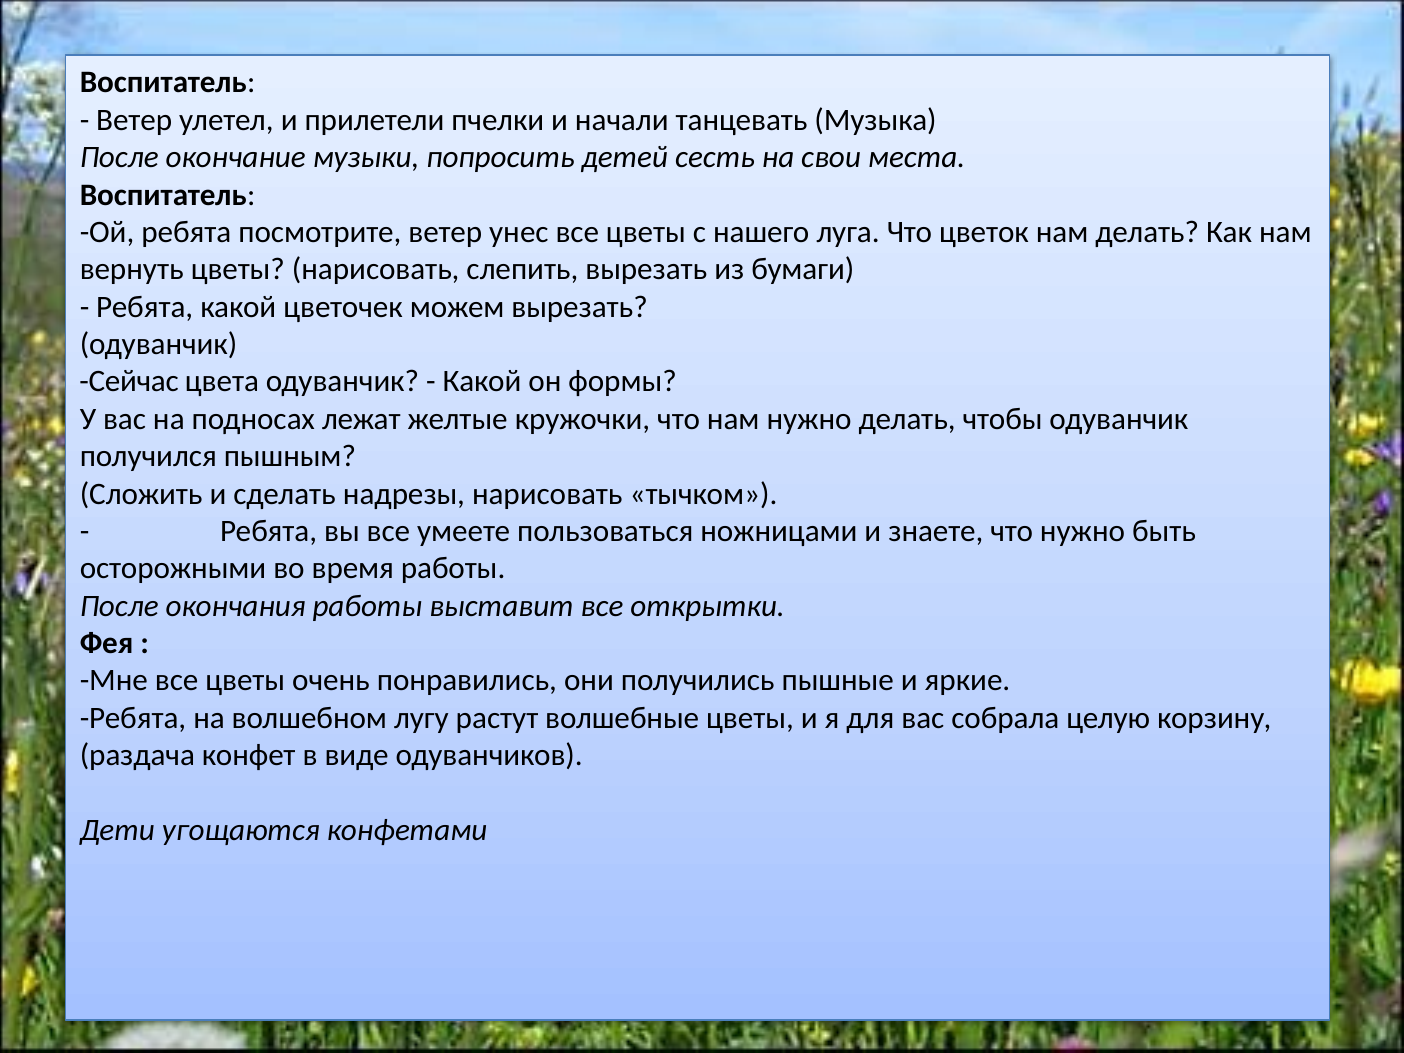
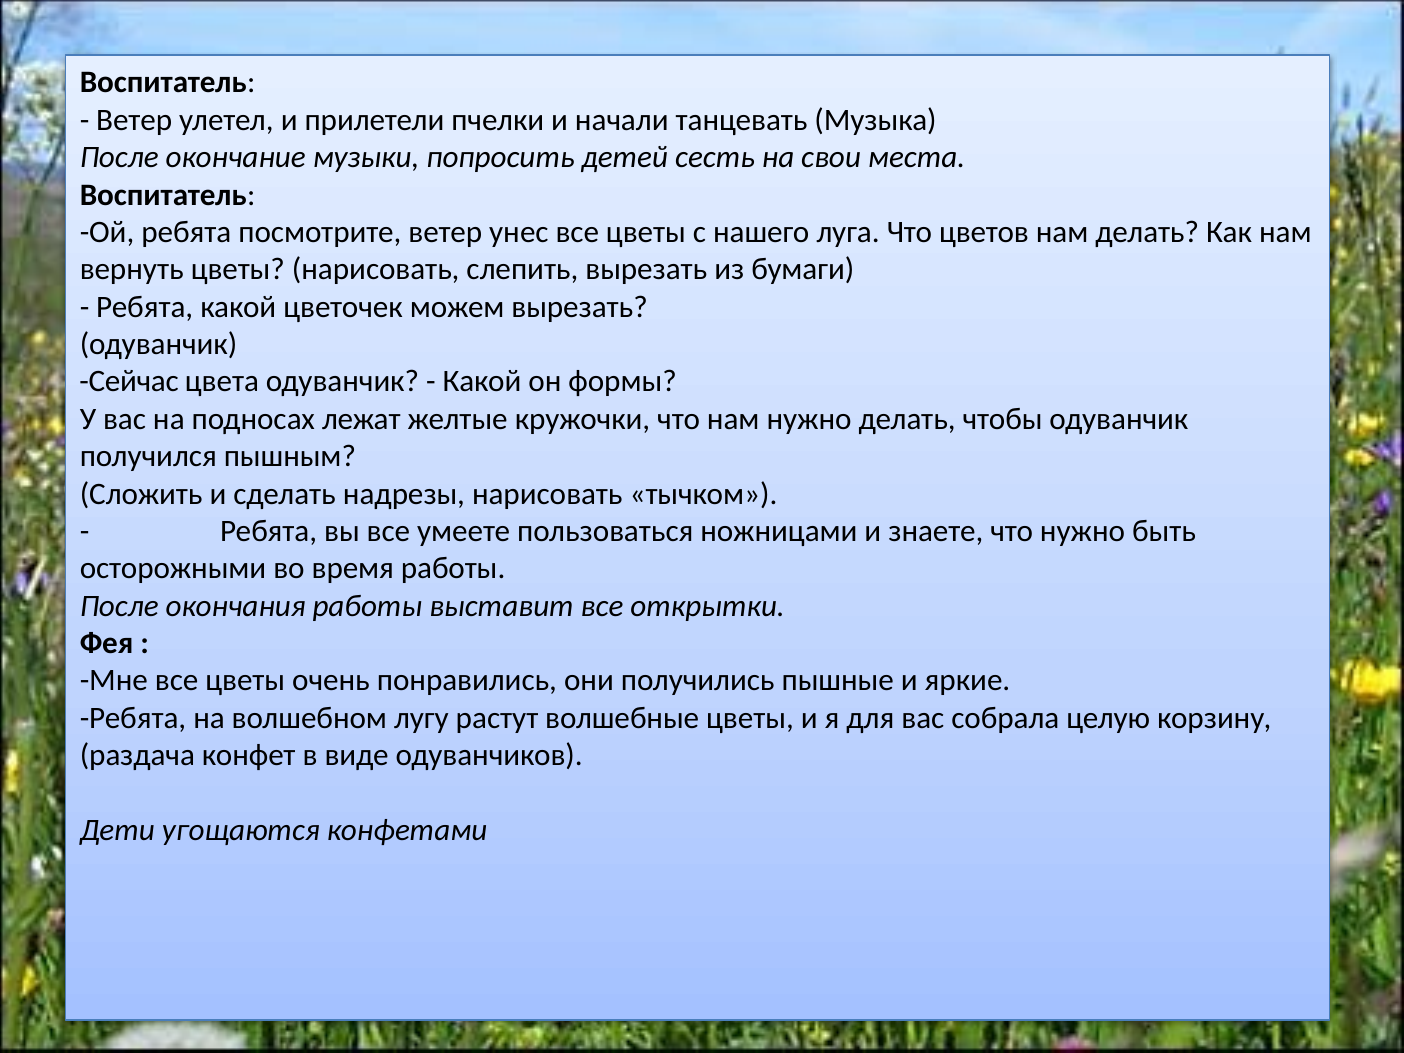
цветок: цветок -> цветов
